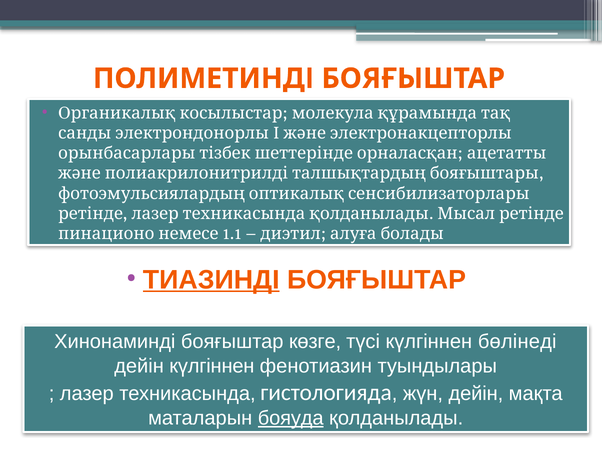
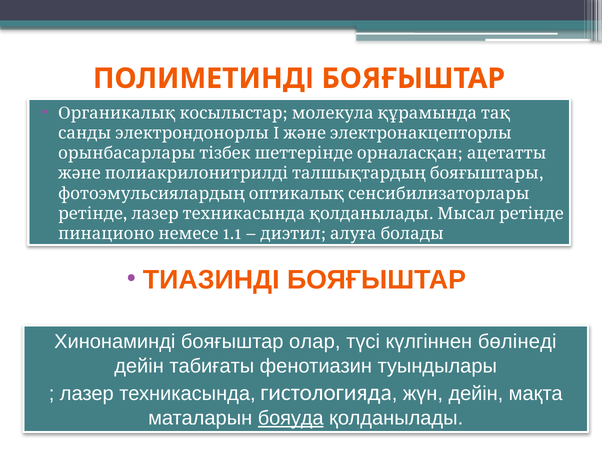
ТИАЗИНДІ underline: present -> none
көзге: көзге -> олар
дейін күлгіннен: күлгіннен -> табиғаты
